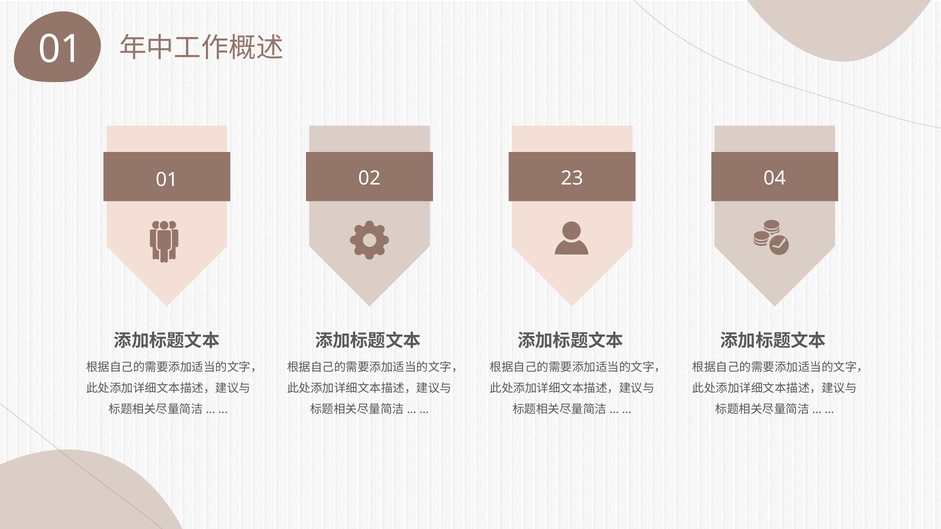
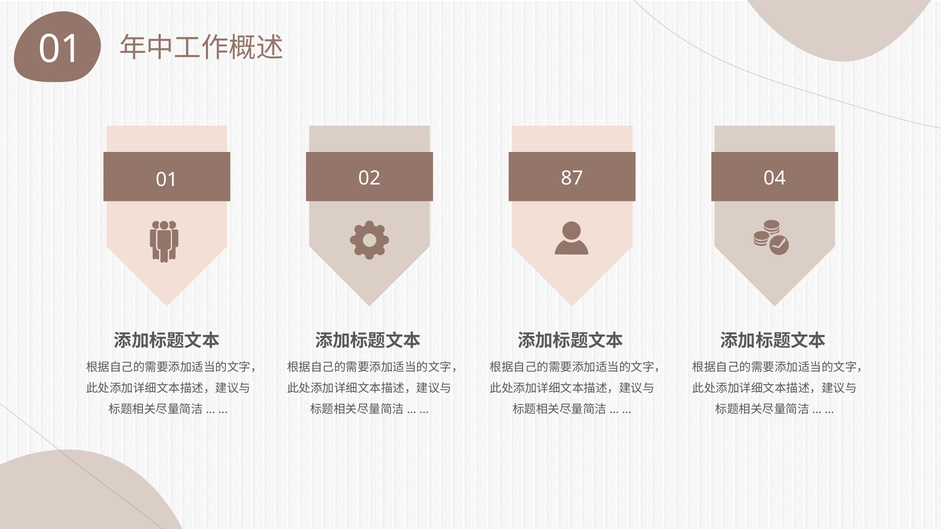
23: 23 -> 87
